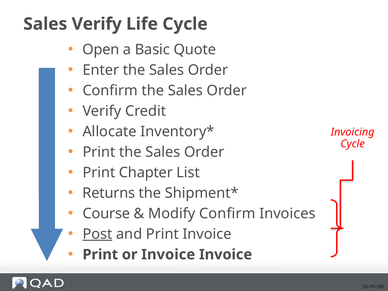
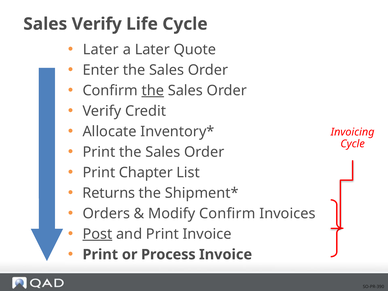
Open at (101, 50): Open -> Later
a Basic: Basic -> Later
the at (153, 91) underline: none -> present
Course: Course -> Orders
or Invoice: Invoice -> Process
